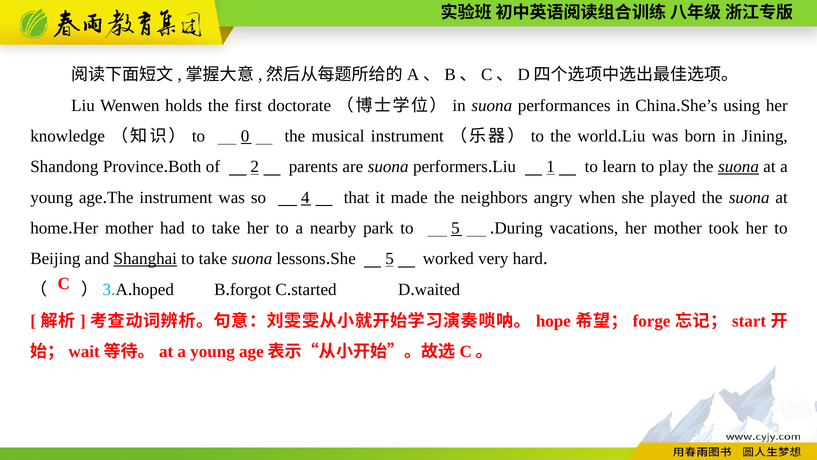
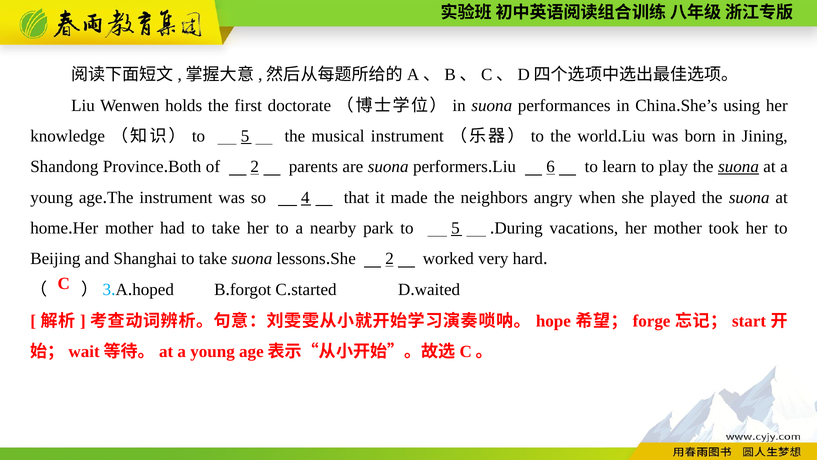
0 at (245, 136): 0 -> 5
1: 1 -> 6
Shanghai underline: present -> none
She 5: 5 -> 2
